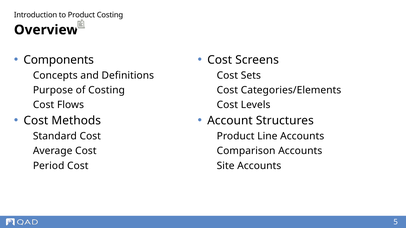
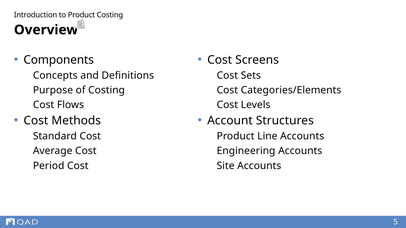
Comparison: Comparison -> Engineering
